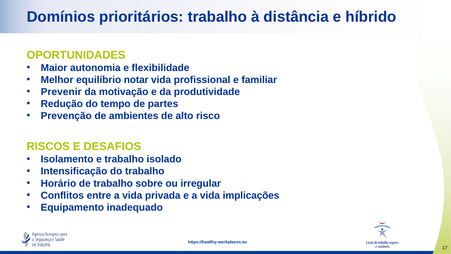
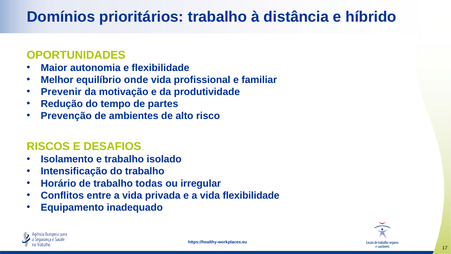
notar: notar -> onde
sobre: sobre -> todas
vida implicações: implicações -> flexibilidade
